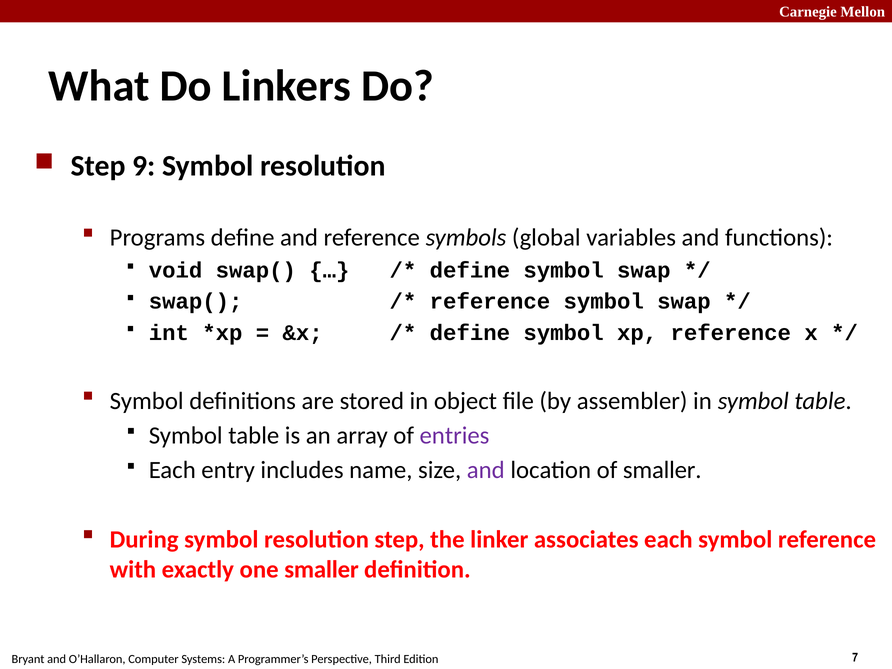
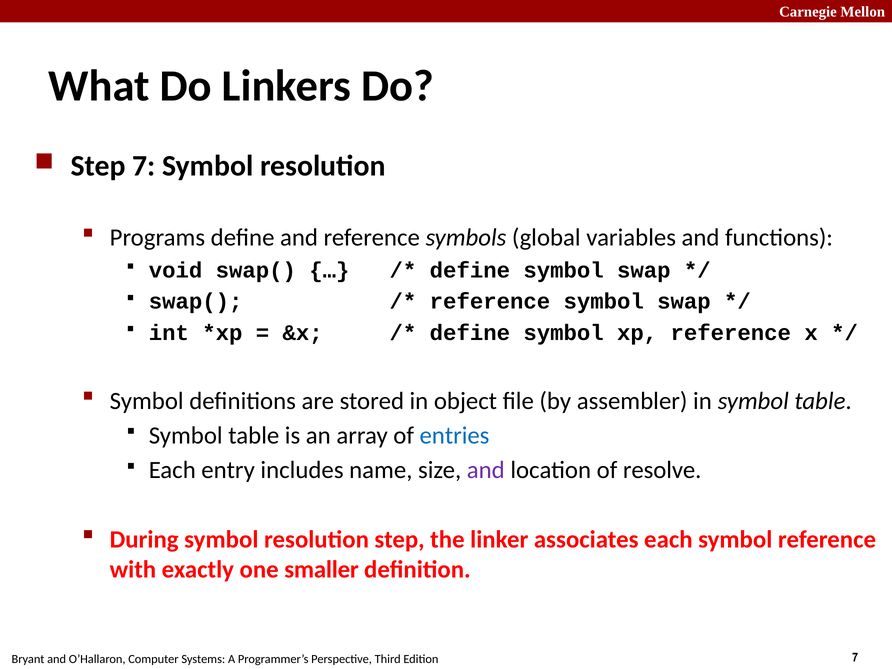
Step 9: 9 -> 7
entries colour: purple -> blue
of smaller: smaller -> resolve
